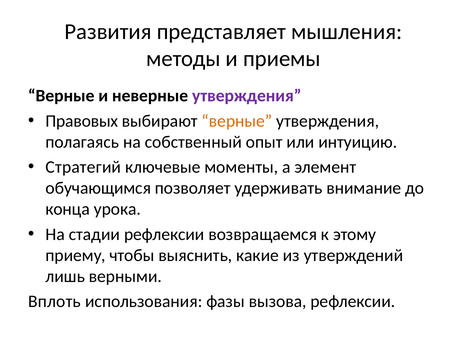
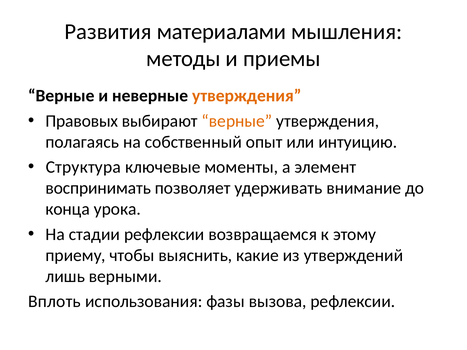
представляет: представляет -> материалами
утверждения at (247, 96) colour: purple -> orange
Стратегий: Стратегий -> Структура
обучающимся: обучающимся -> воспринимать
